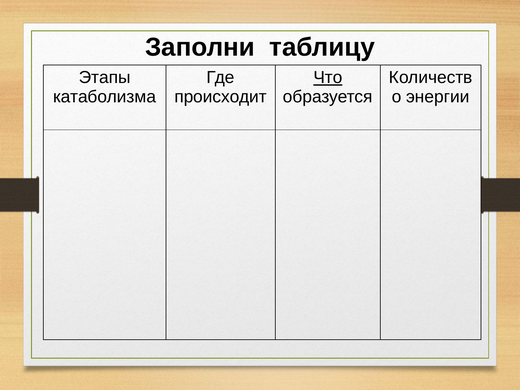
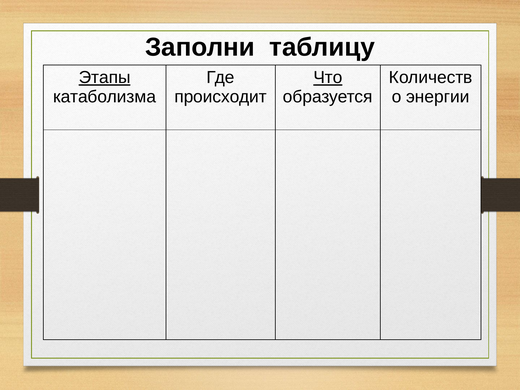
Этапы underline: none -> present
